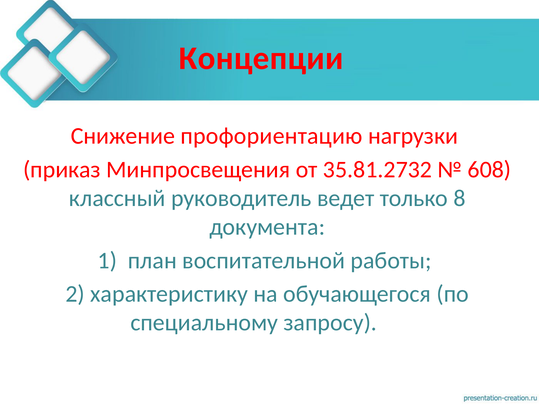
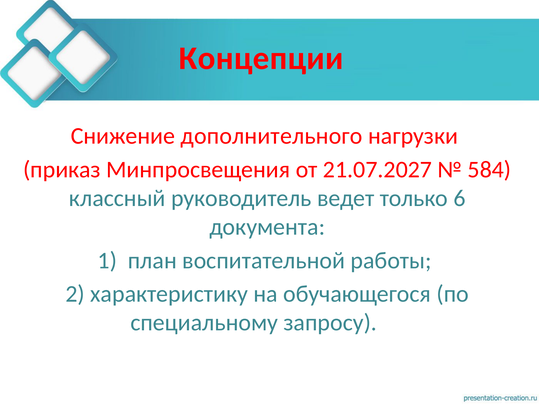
профориентацию: профориентацию -> дополнительного
35.81.2732: 35.81.2732 -> 21.07.2027
608: 608 -> 584
8: 8 -> 6
